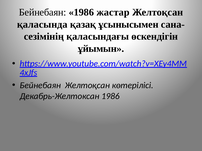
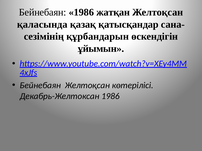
жастар: жастар -> жатқан
ұсынысымен: ұсынысымен -> қатысқандар
қаласындағы: қаласындағы -> құрбандарын
